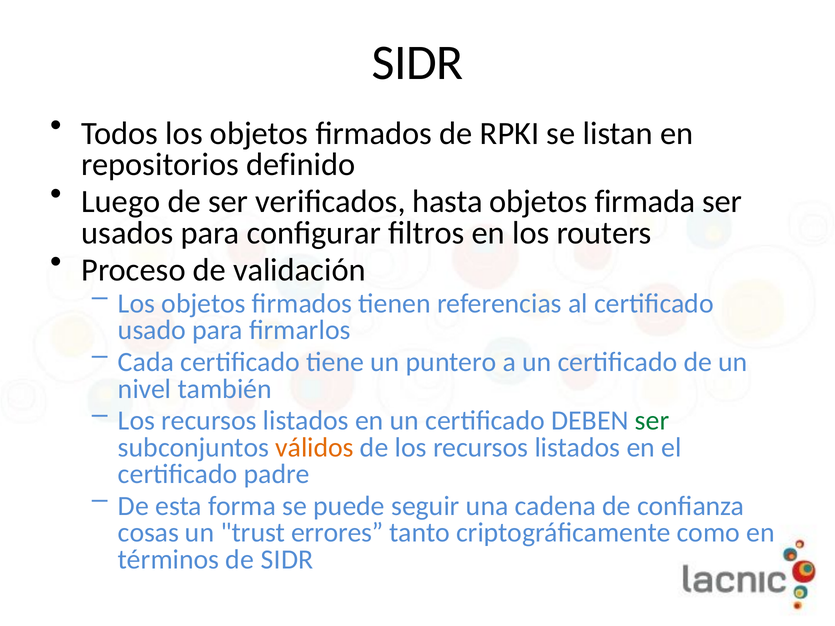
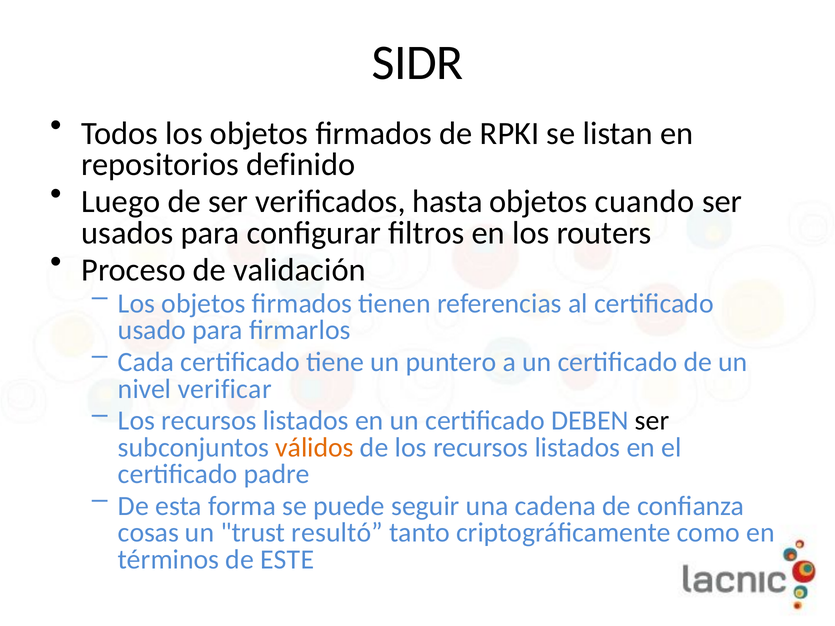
firmada: firmada -> cuando
también: también -> verificar
ser at (652, 421) colour: green -> black
errores: errores -> resultó
de SIDR: SIDR -> ESTE
